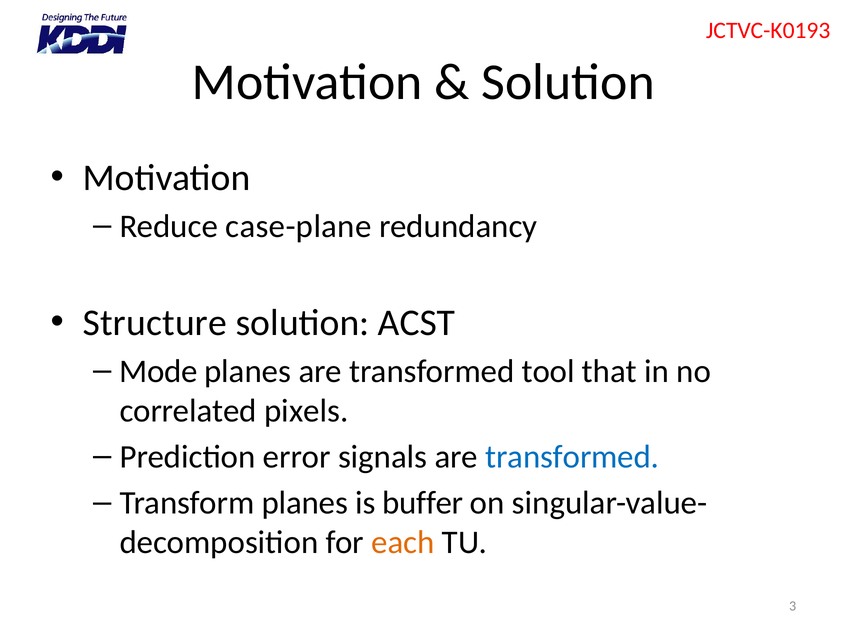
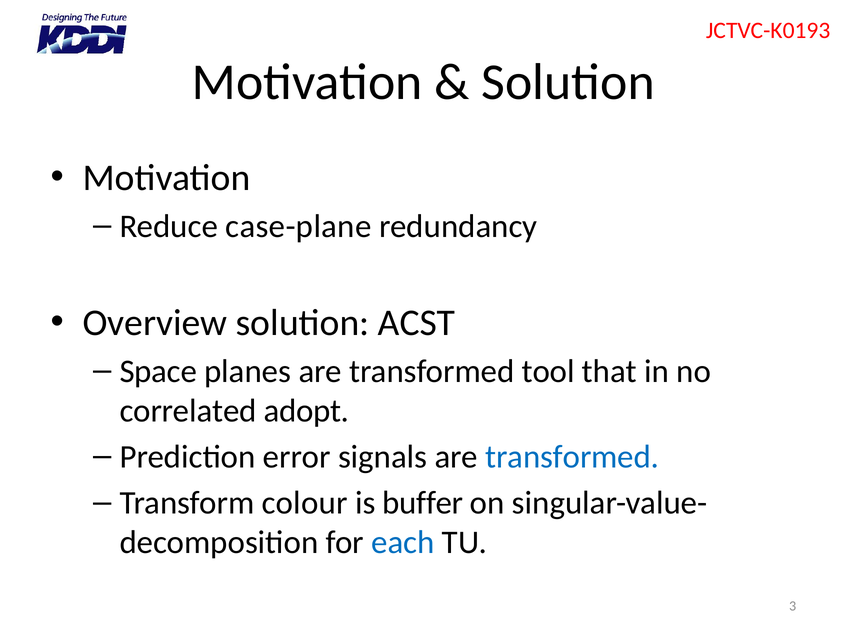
Structure: Structure -> Overview
Mode: Mode -> Space
pixels: pixels -> adopt
Transform planes: planes -> colour
each colour: orange -> blue
